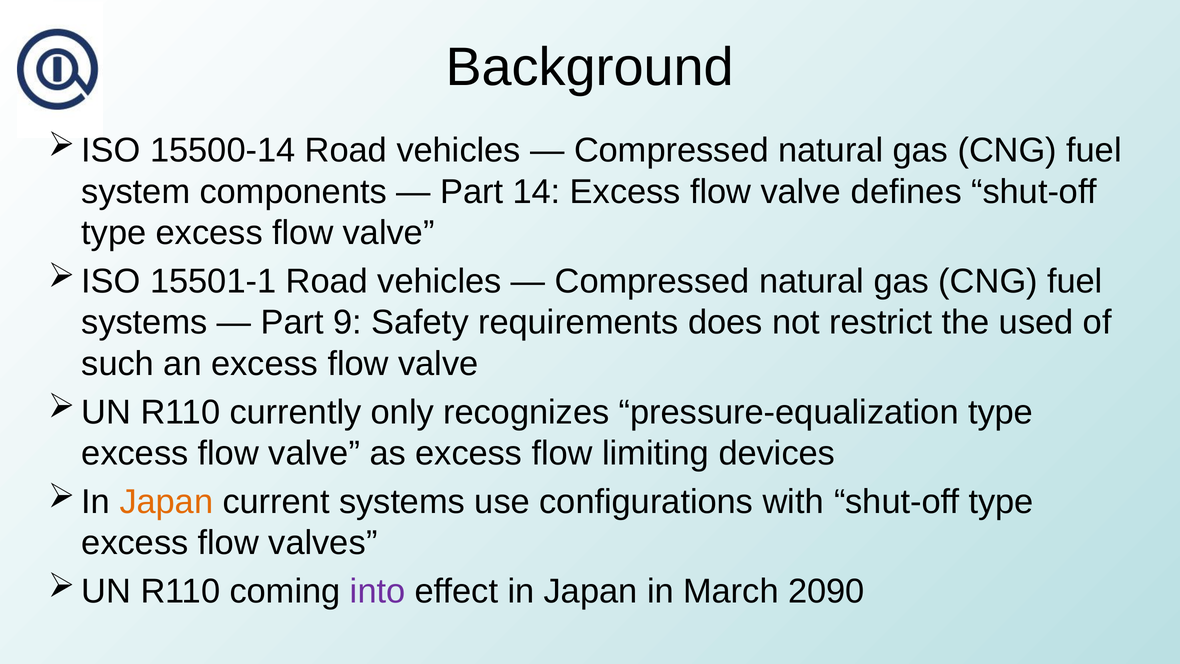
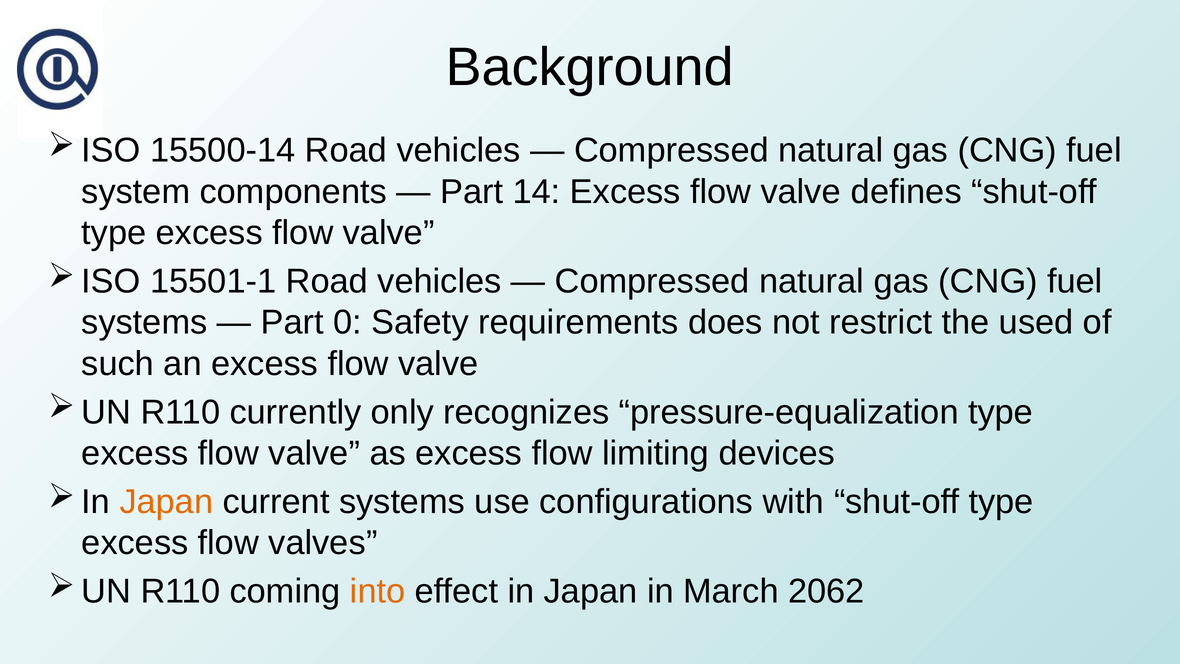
9: 9 -> 0
into colour: purple -> orange
2090: 2090 -> 2062
